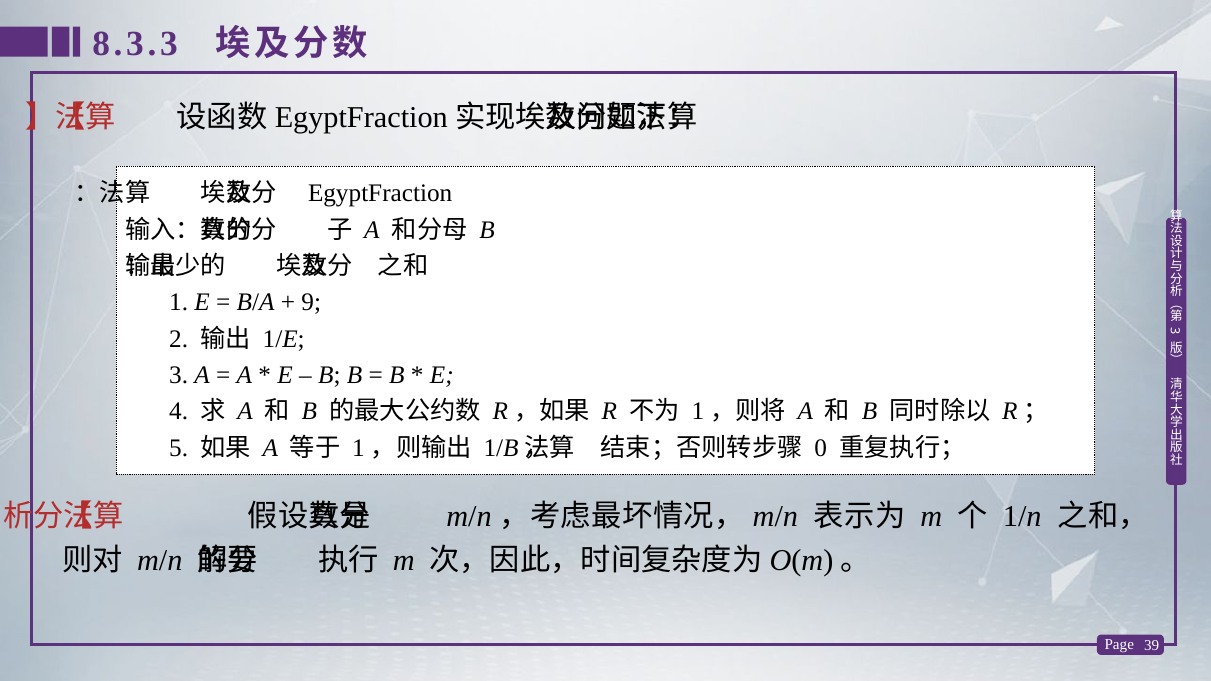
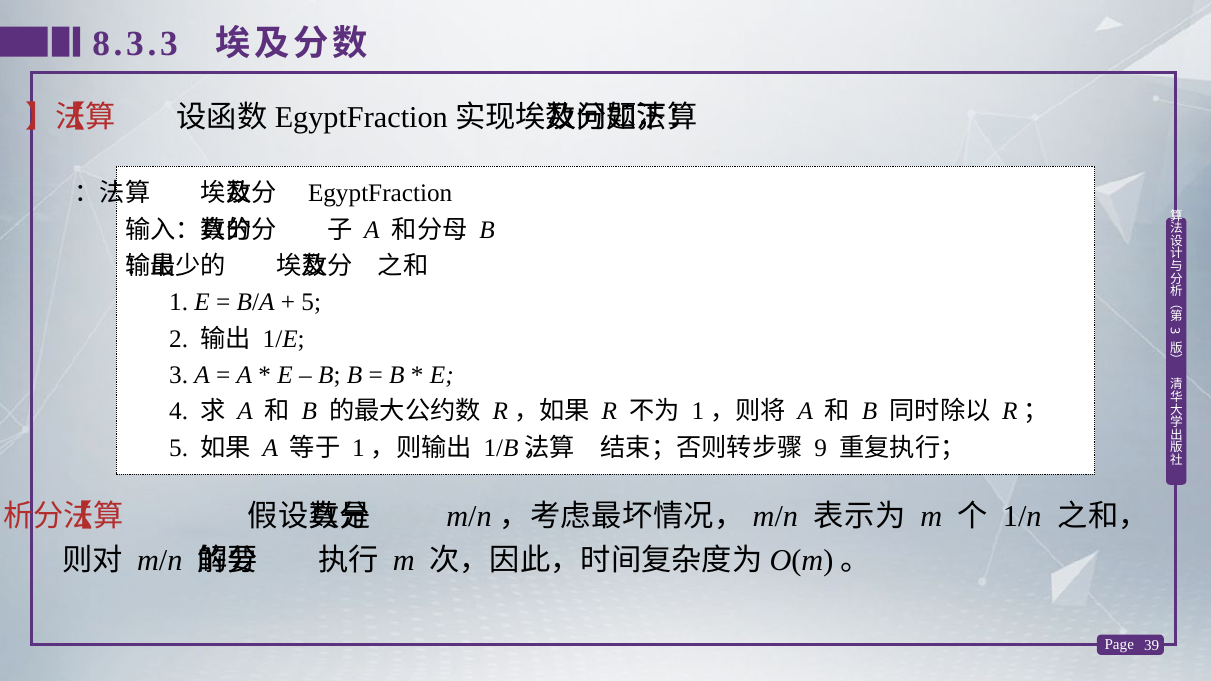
9 at (311, 302): 9 -> 5
0: 0 -> 9
